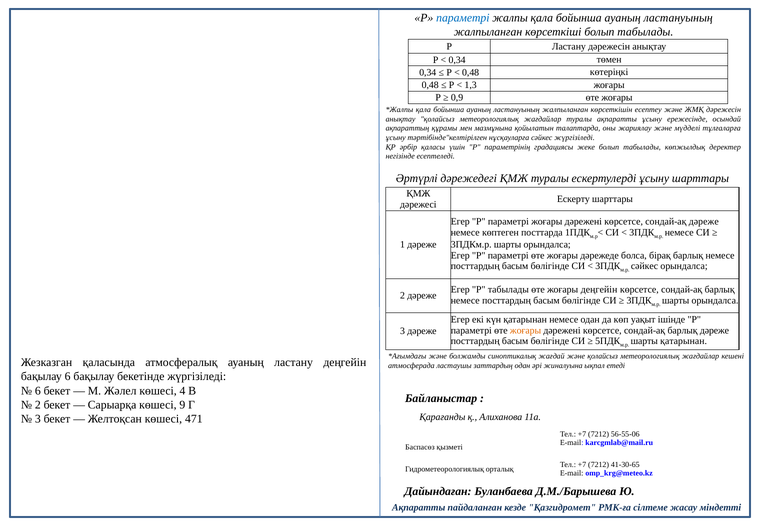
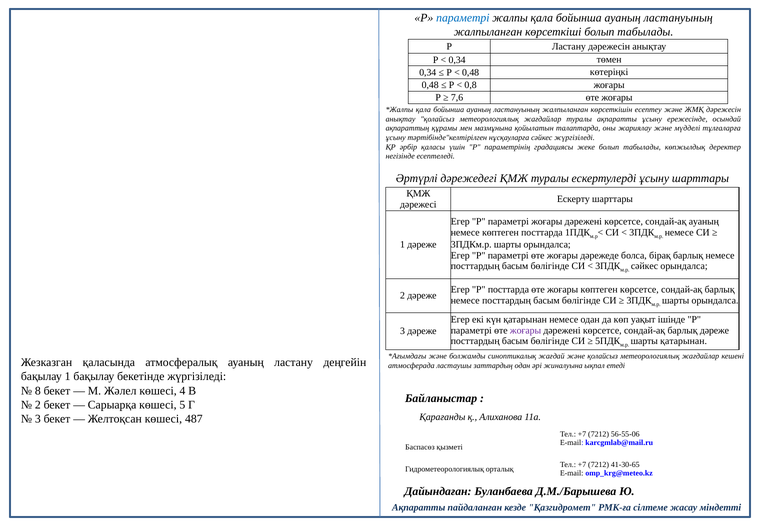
1,3: 1,3 -> 0,8
0,9: 0,9 -> 7,6
сондай-ақ дәреже: дәреже -> ауаның
Р табылады: табылады -> посттарда
жоғары деңгейін: деңгейін -> көптеген
жоғары at (526, 330) colour: orange -> purple
бақылау 6: 6 -> 1
6 at (38, 391): 6 -> 8
9: 9 -> 5
471: 471 -> 487
